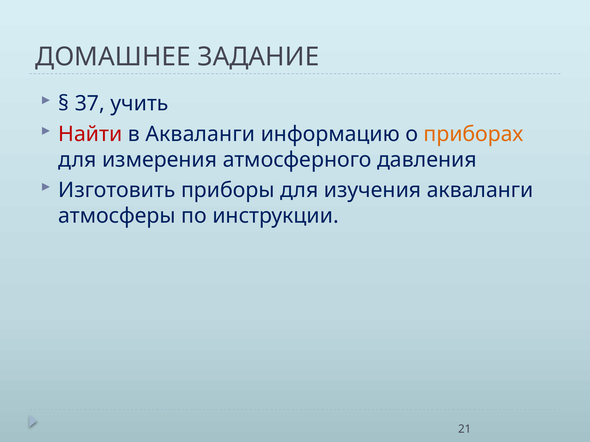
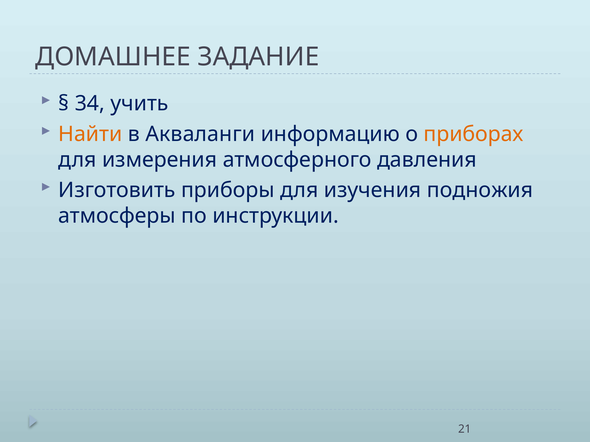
37: 37 -> 34
Найти colour: red -> orange
изучения акваланги: акваланги -> подножия
